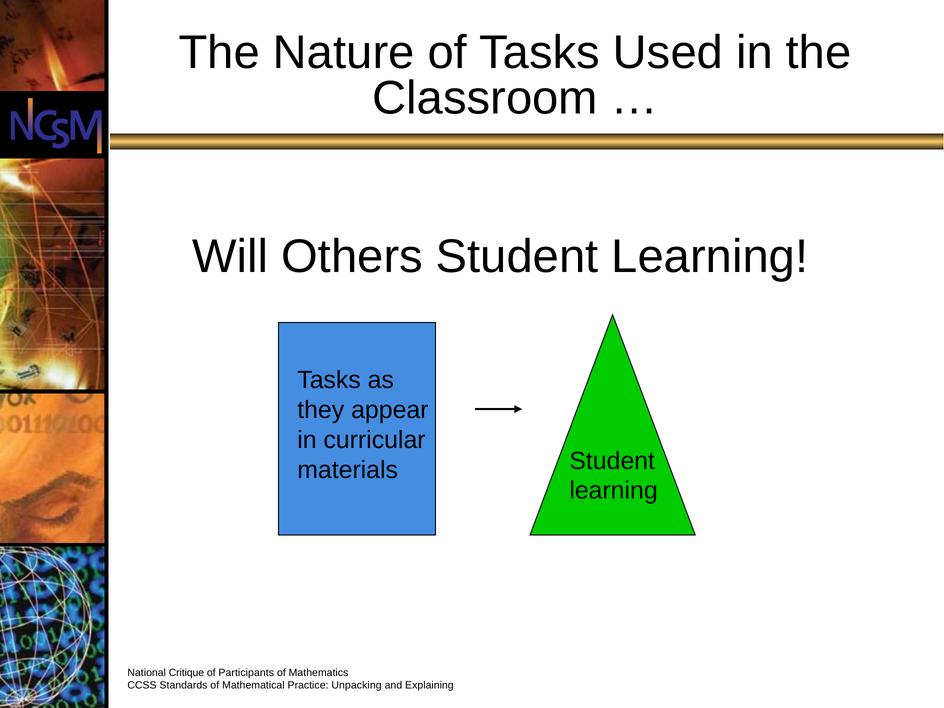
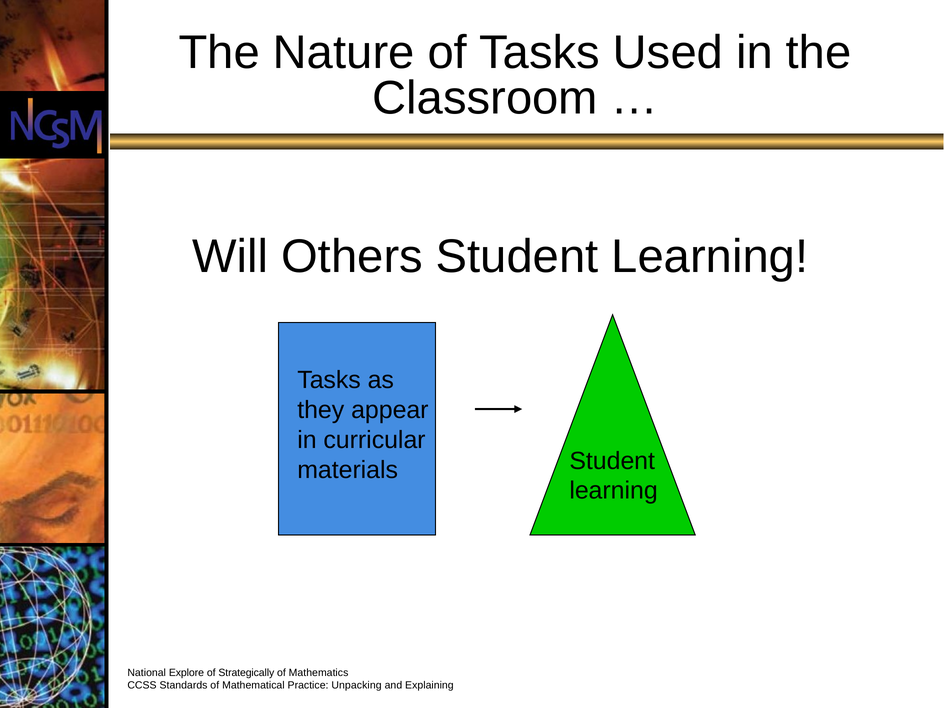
Critique: Critique -> Explore
Participants: Participants -> Strategically
